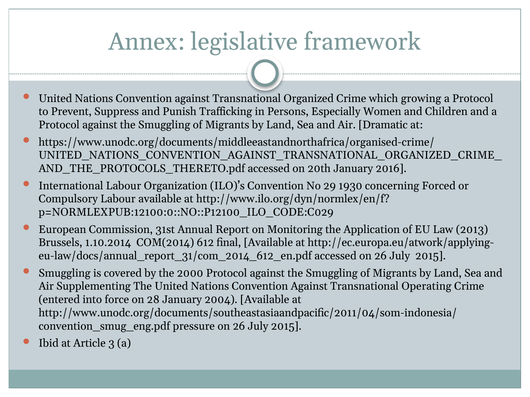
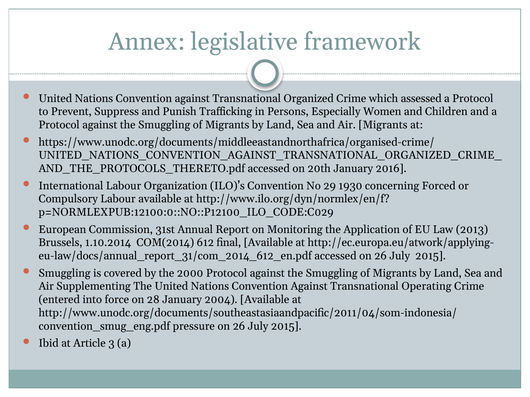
growing: growing -> assessed
Air Dramatic: Dramatic -> Migrants
